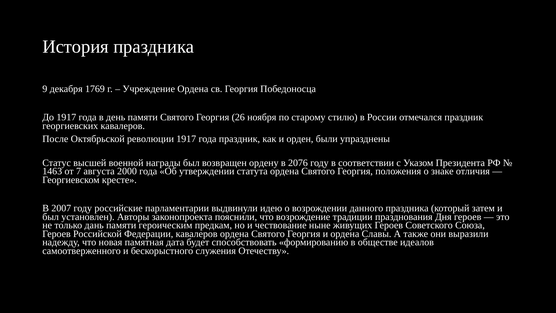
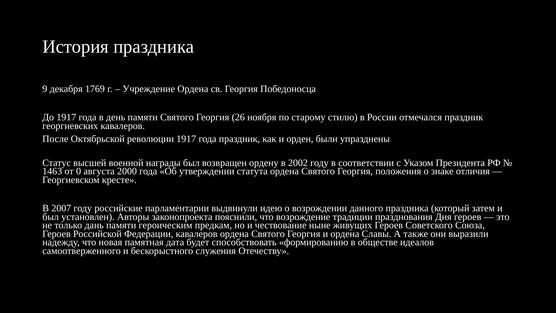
2076: 2076 -> 2002
7: 7 -> 0
